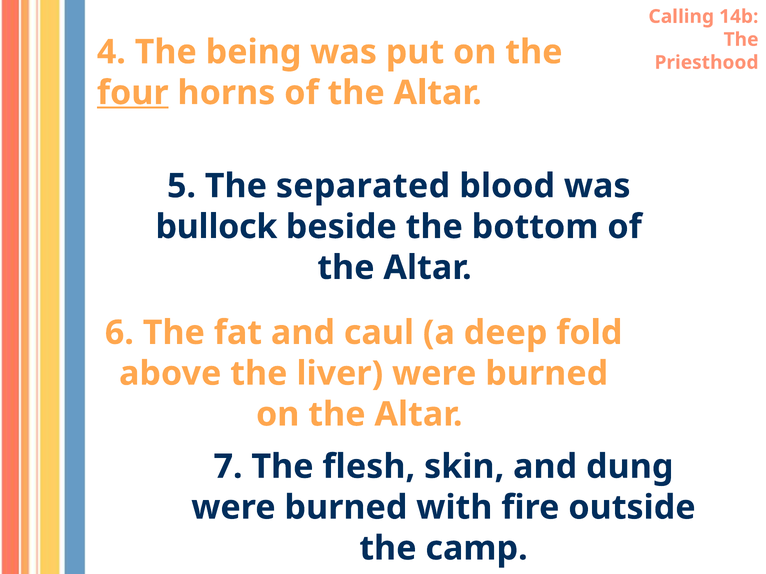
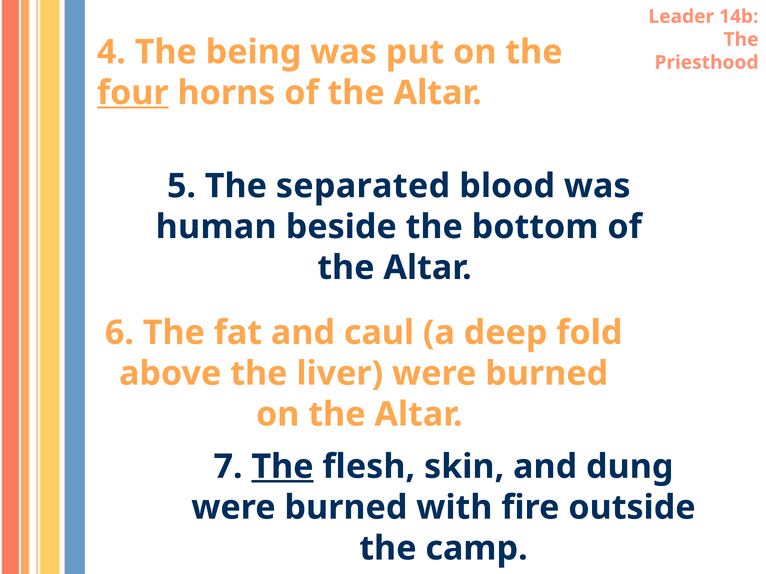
Calling: Calling -> Leader
bullock: bullock -> human
The at (282, 467) underline: none -> present
